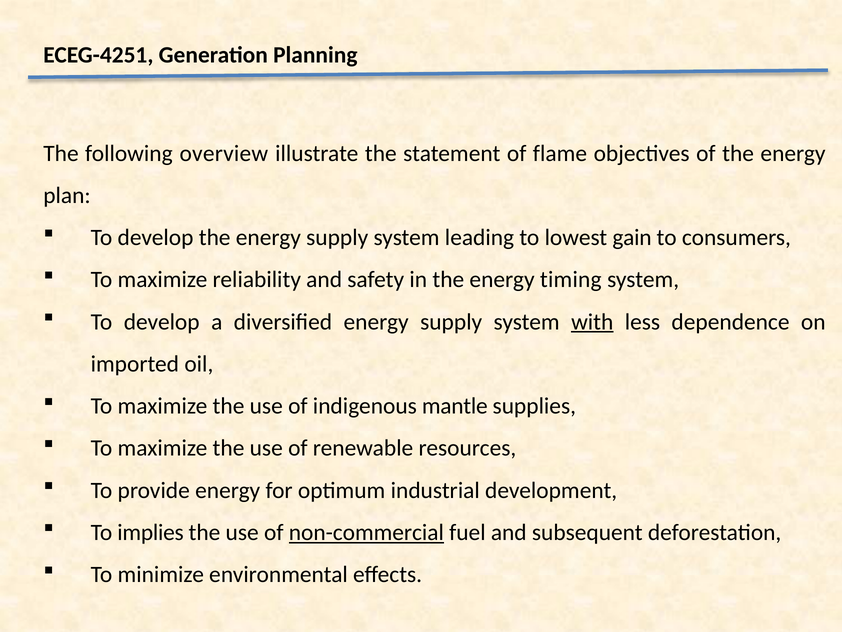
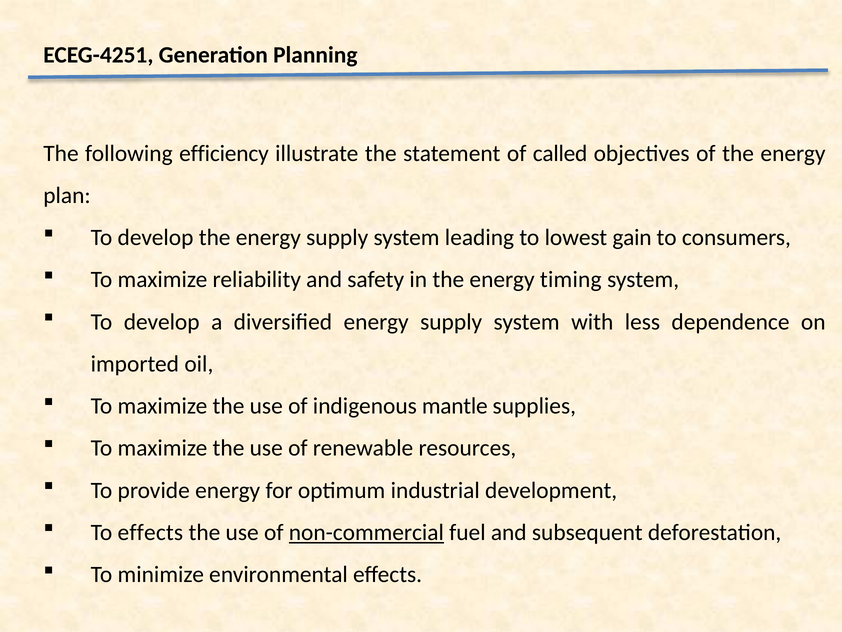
overview: overview -> efficiency
flame: flame -> called
with underline: present -> none
To implies: implies -> effects
